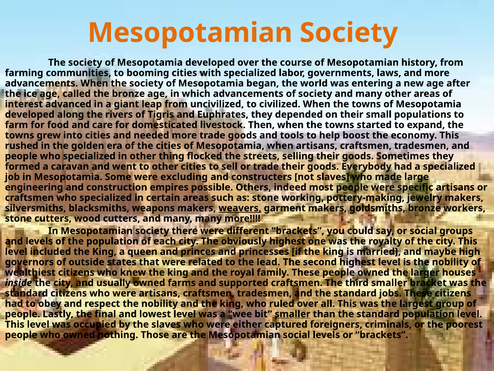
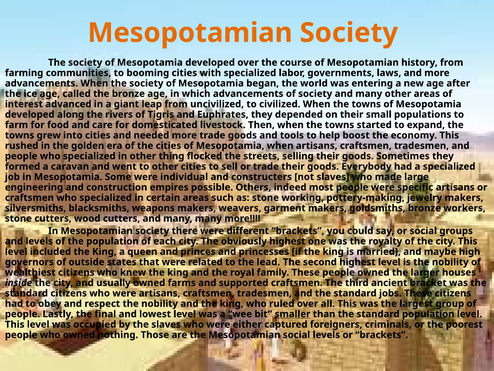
excluding: excluding -> individual
weavers underline: present -> none
third smaller: smaller -> ancient
